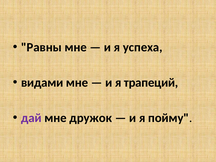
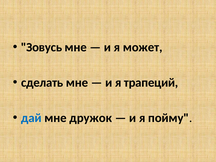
Равны: Равны -> Зовусь
успеха: успеха -> может
видами: видами -> сделать
дай colour: purple -> blue
